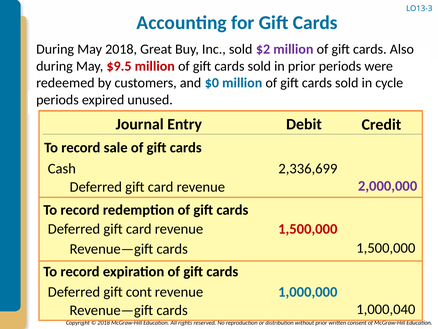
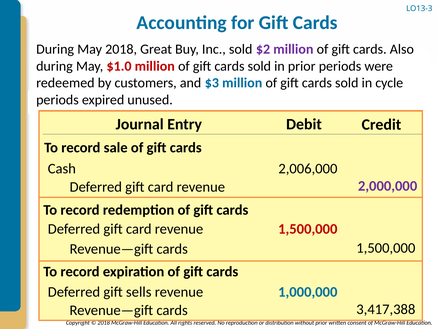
$9.5: $9.5 -> $1.0
$0: $0 -> $3
2,336,699: 2,336,699 -> 2,006,000
cont: cont -> sells
1,000,040: 1,000,040 -> 3,417,388
